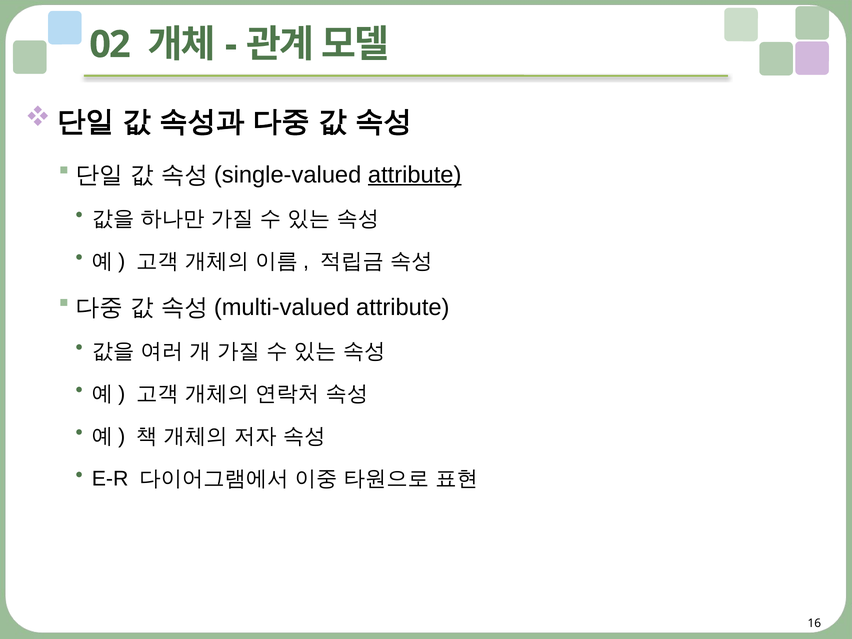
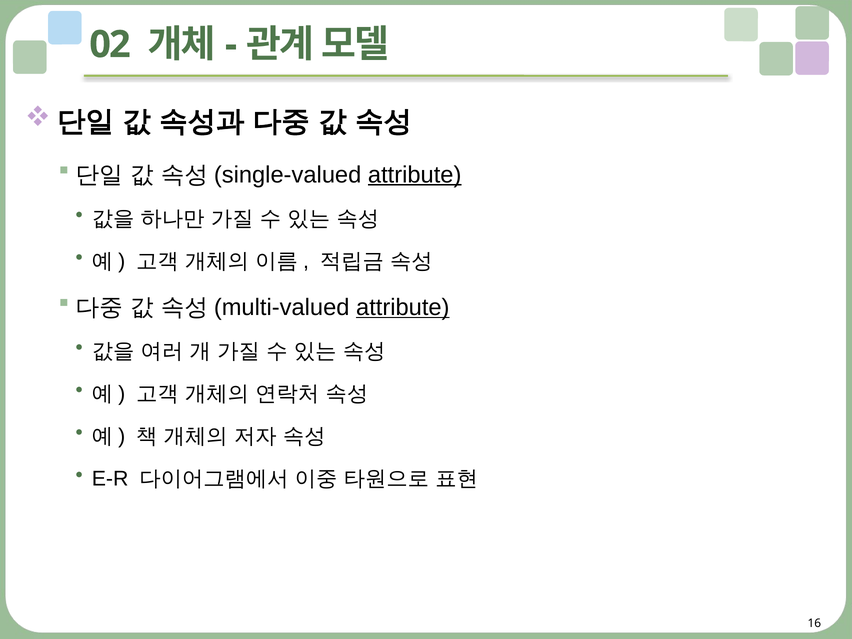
attribute at (403, 307) underline: none -> present
